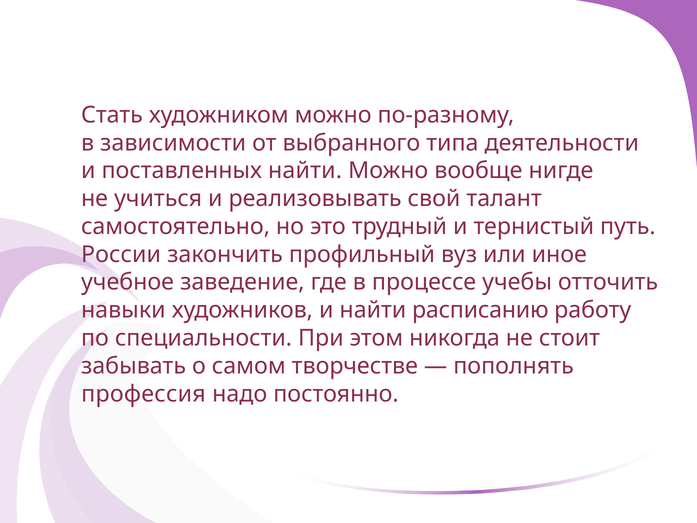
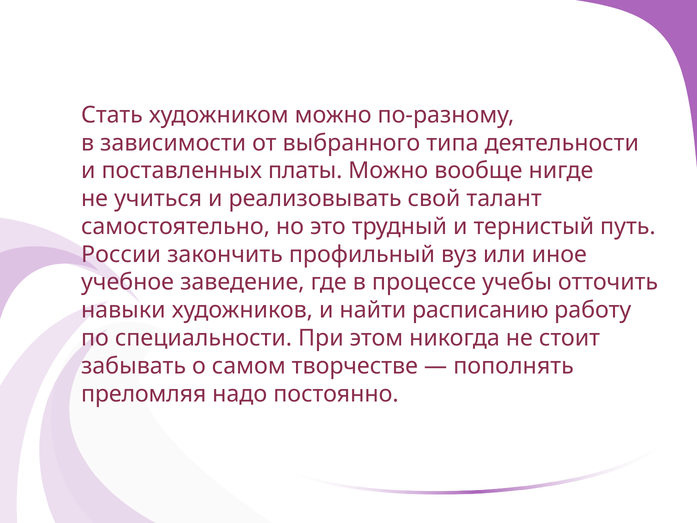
поставленных найти: найти -> платы
профессия: профессия -> преломляя
